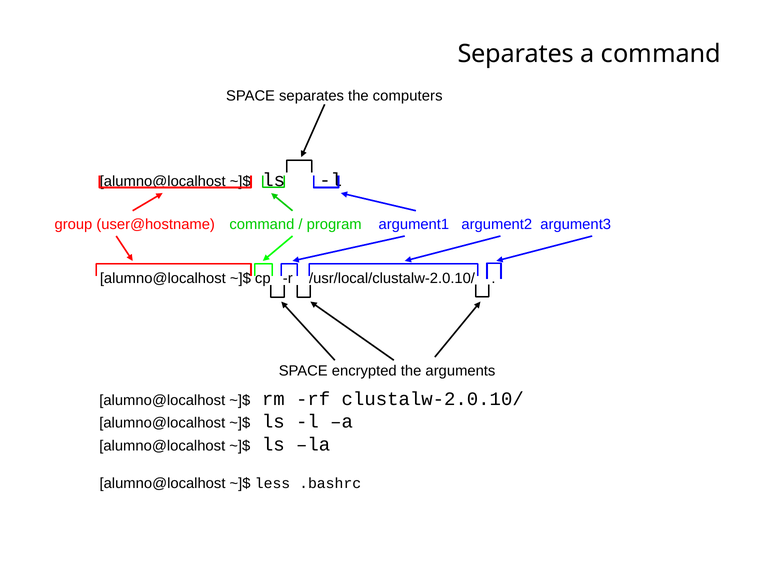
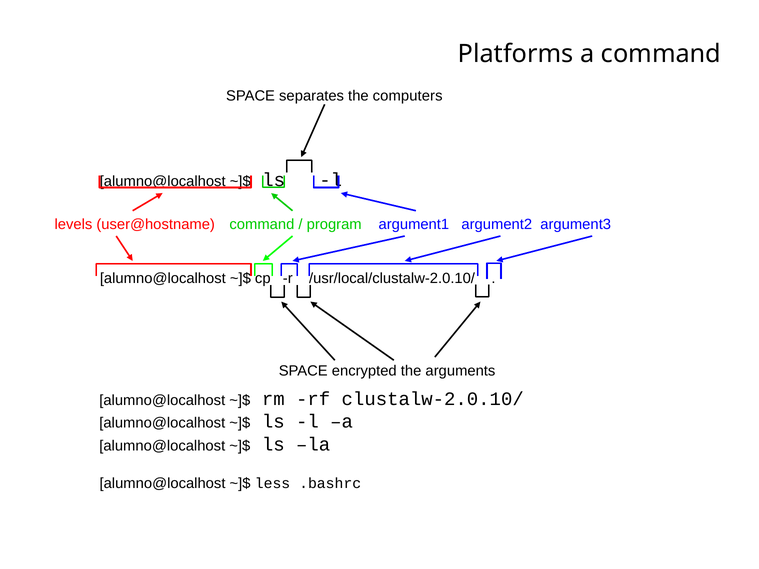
Separates at (516, 54): Separates -> Platforms
group: group -> levels
